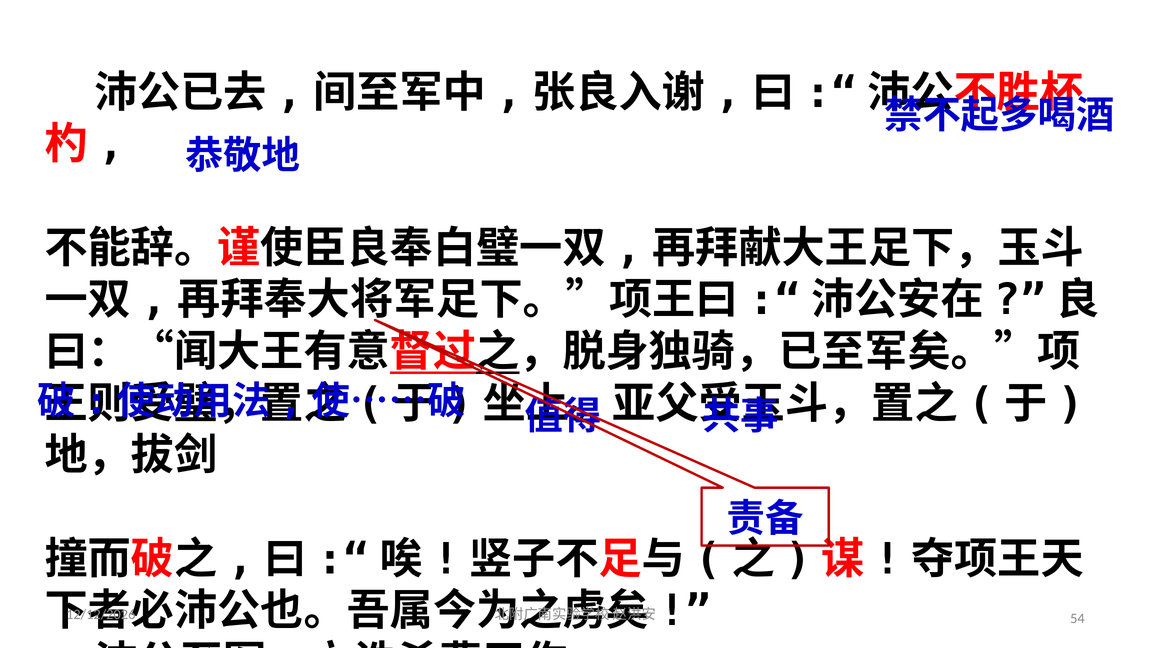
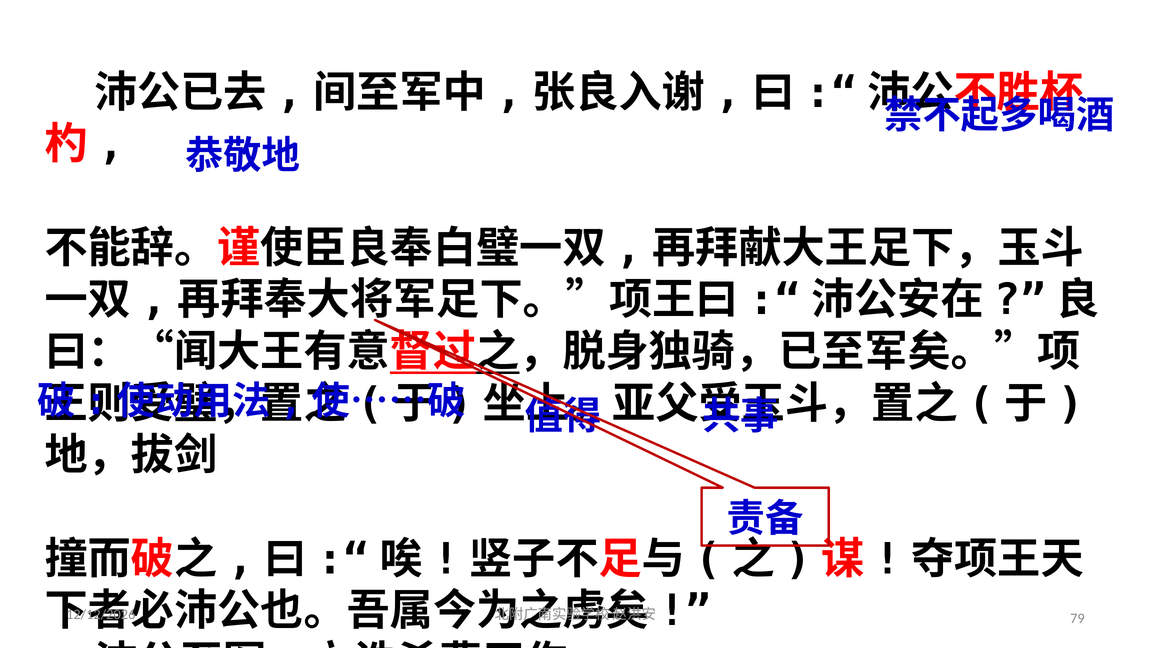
54: 54 -> 79
